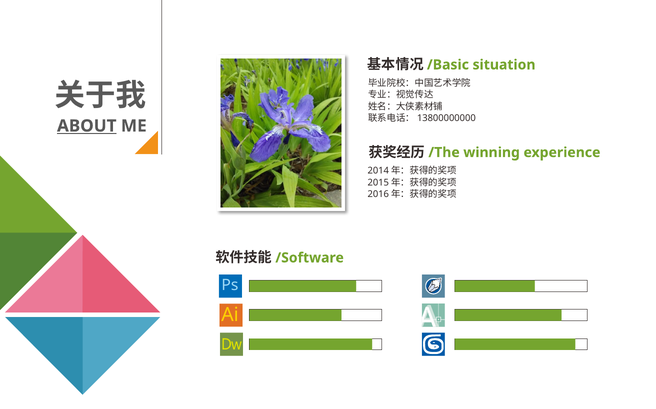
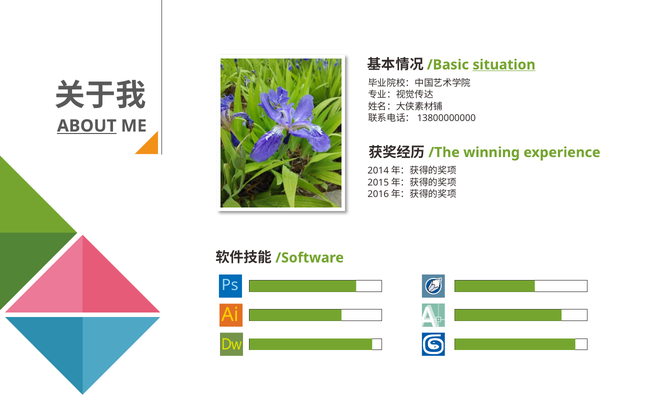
situation underline: none -> present
